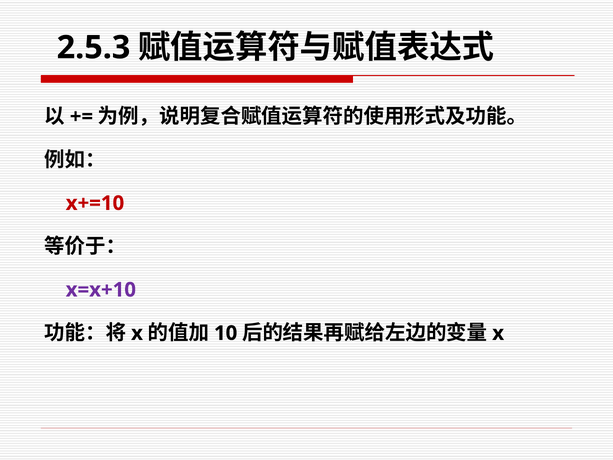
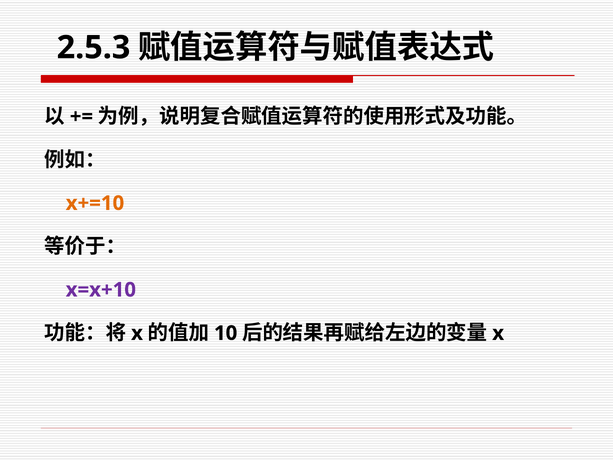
x+=10 colour: red -> orange
